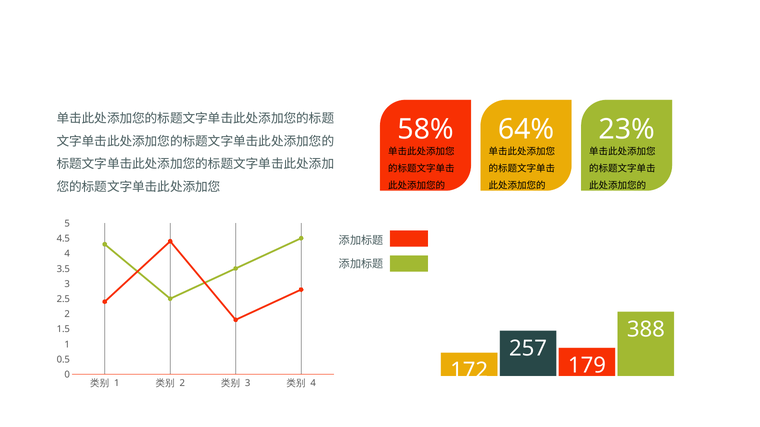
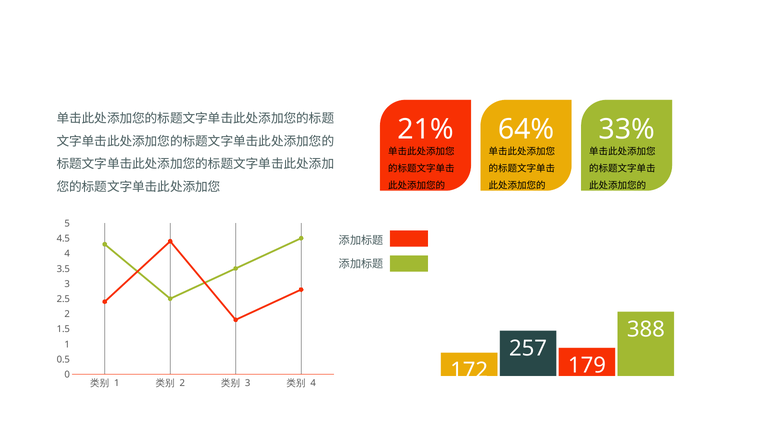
58%: 58% -> 21%
23%: 23% -> 33%
